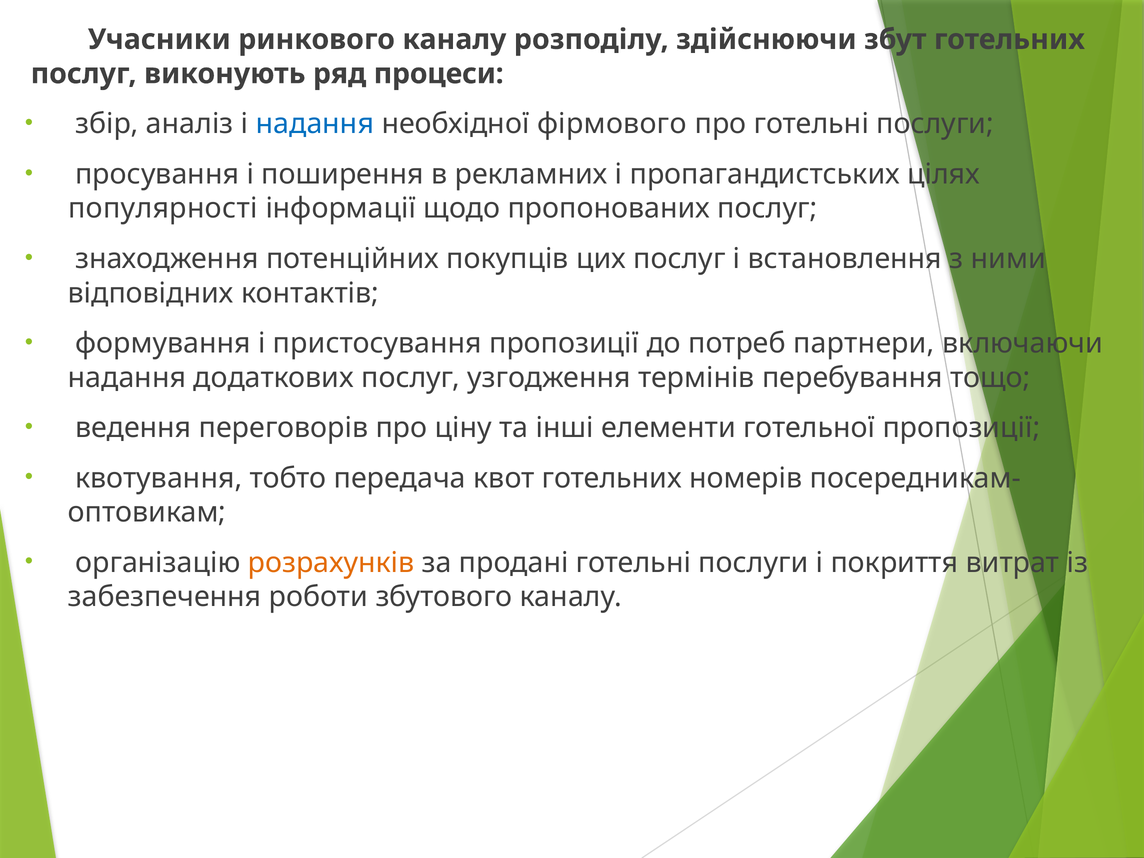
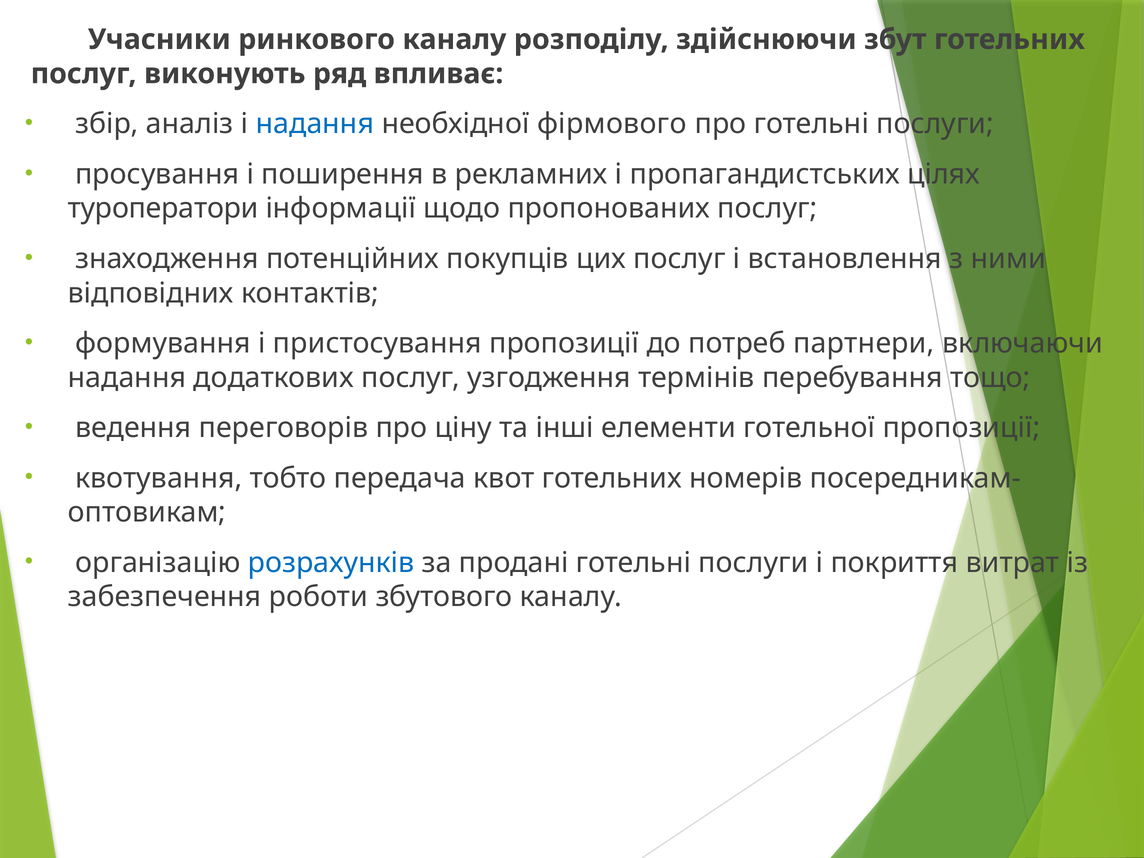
процеси: процеси -> впливає
популярності: популярності -> туроператори
розрахунків colour: orange -> blue
